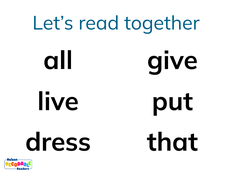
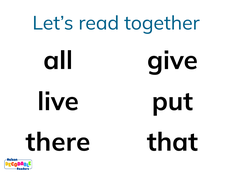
dress: dress -> there
